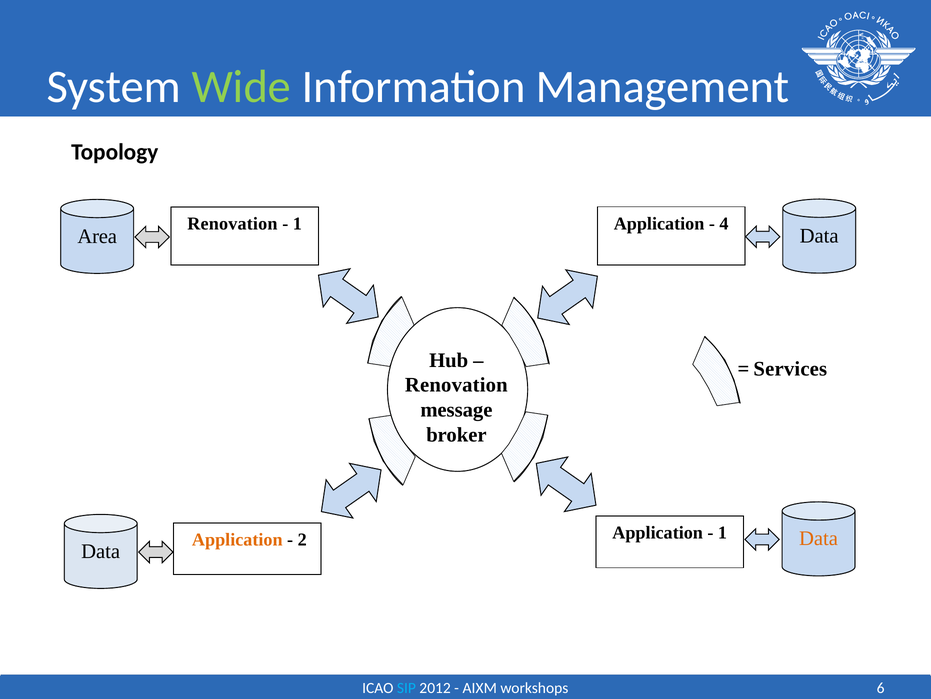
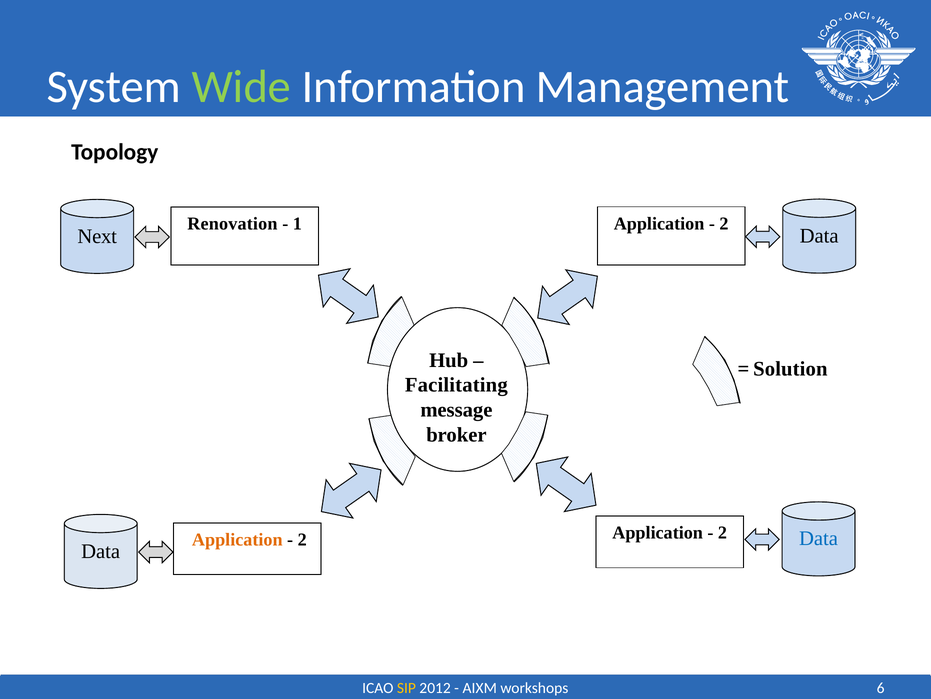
4 at (724, 223): 4 -> 2
Area: Area -> Next
Services: Services -> Solution
Renovation at (456, 385): Renovation -> Facilitating
1 at (723, 532): 1 -> 2
Data at (819, 538) colour: orange -> blue
SIP colour: light blue -> yellow
